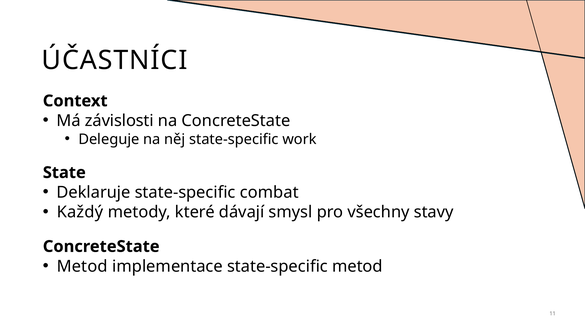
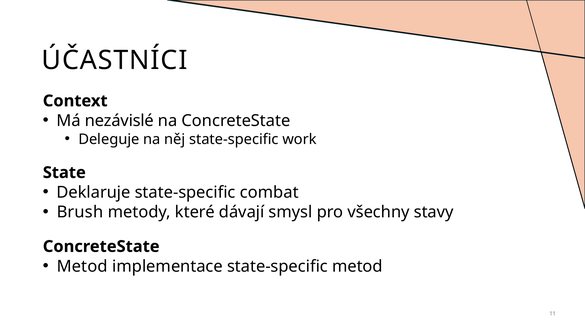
závislosti: závislosti -> nezávislé
Každý: Každý -> Brush
